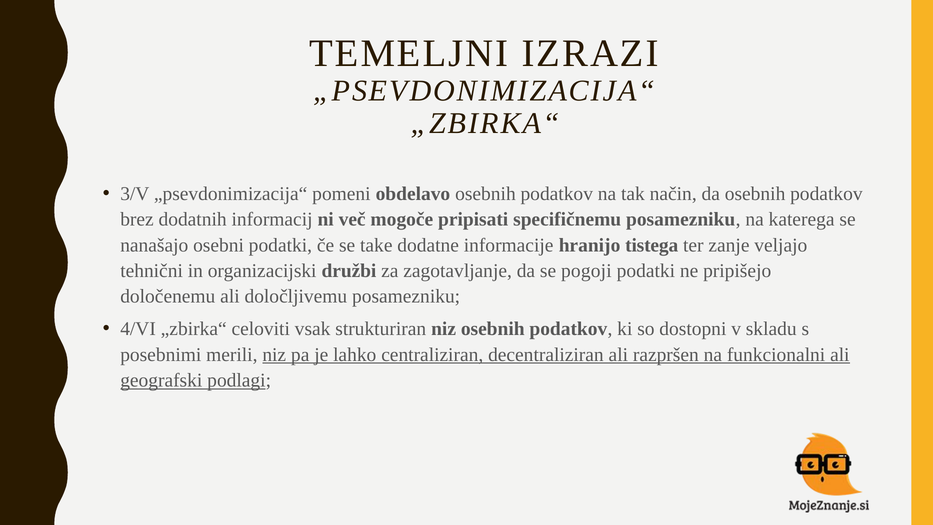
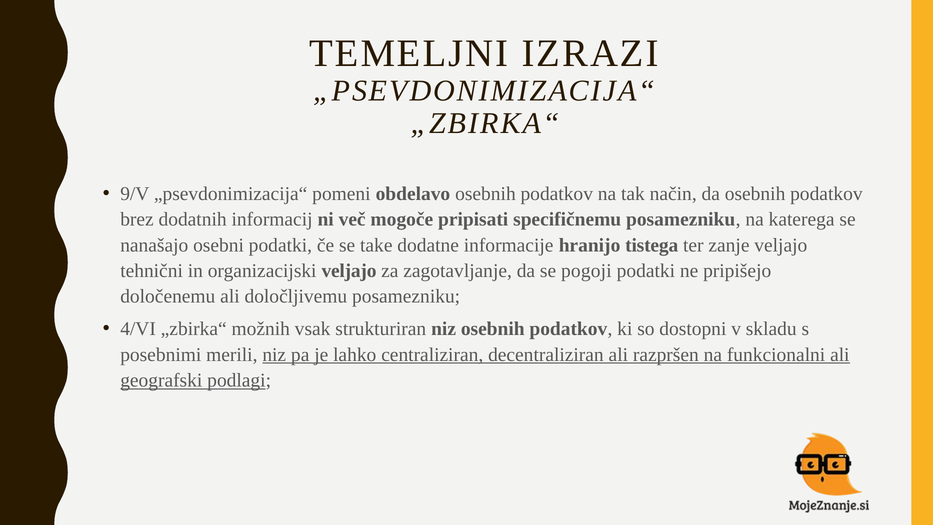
3/V: 3/V -> 9/V
organizacijski družbi: družbi -> veljajo
celoviti: celoviti -> možnih
